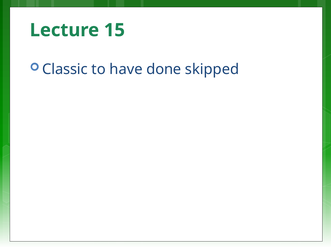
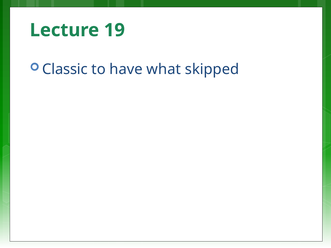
15: 15 -> 19
done: done -> what
